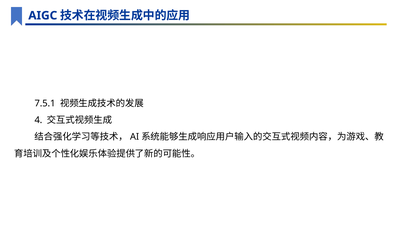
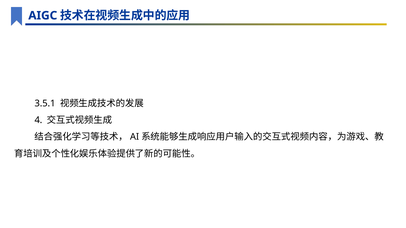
7.5.1: 7.5.1 -> 3.5.1
